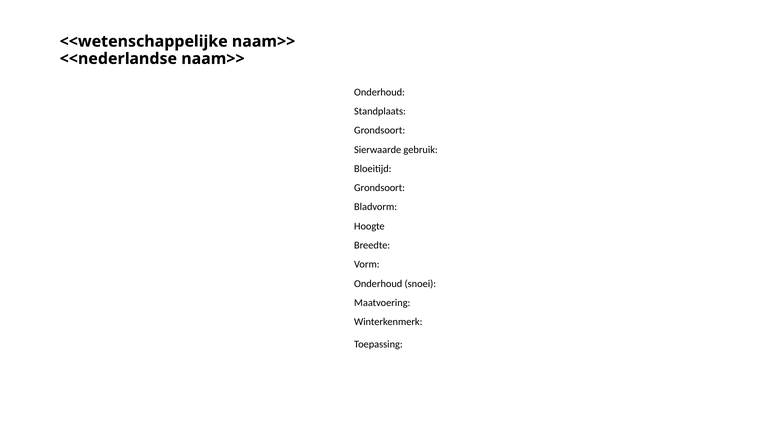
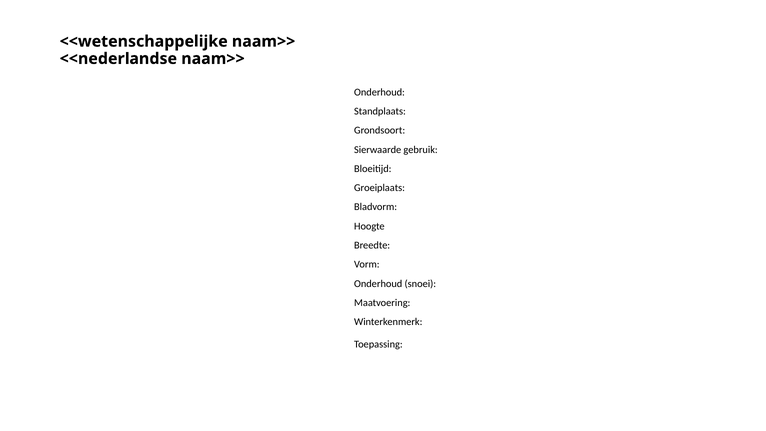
Grondsoort at (380, 188): Grondsoort -> Groeiplaats
